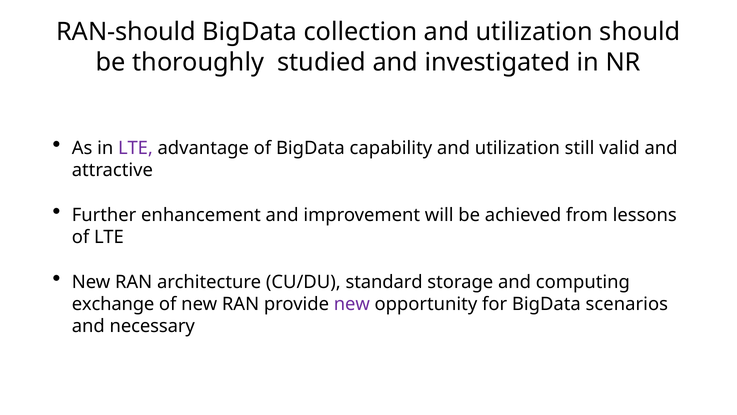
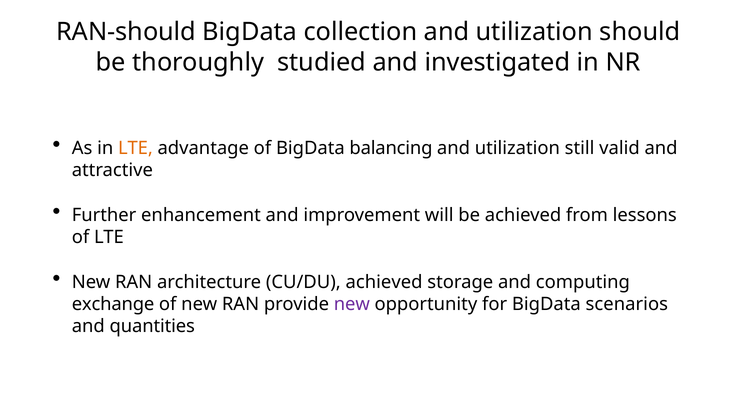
LTE at (135, 148) colour: purple -> orange
capability: capability -> balancing
CU/DU standard: standard -> achieved
necessary: necessary -> quantities
